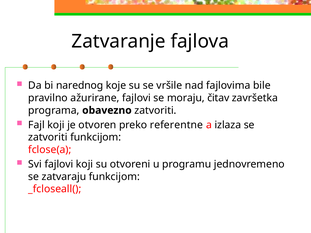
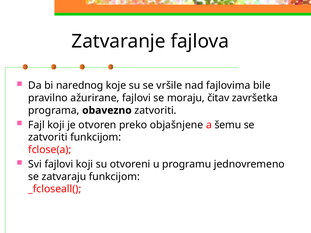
referentne: referentne -> objašnjene
izlaza: izlaza -> šemu
